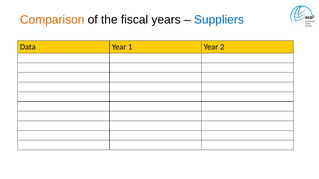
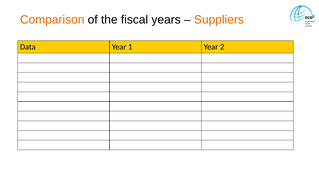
Suppliers colour: blue -> orange
